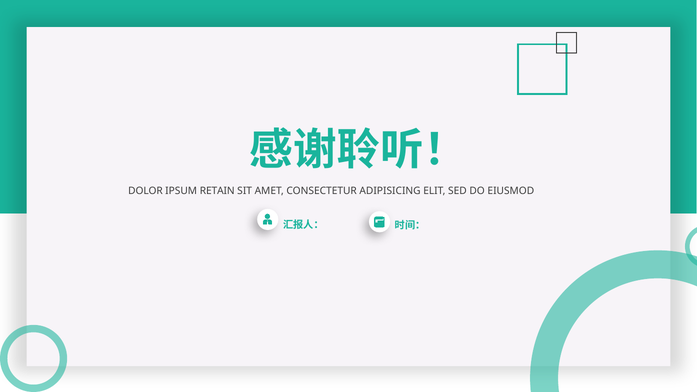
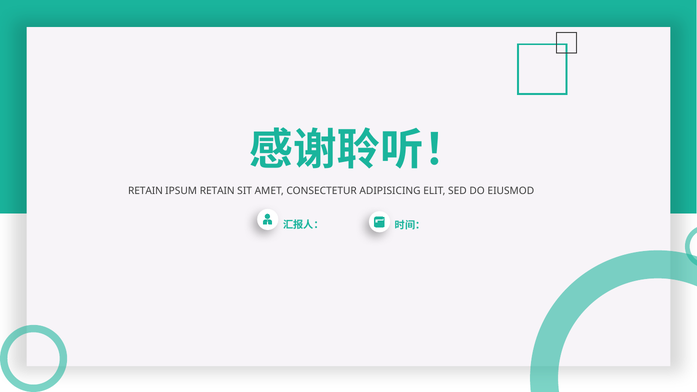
DOLOR at (145, 191): DOLOR -> RETAIN
